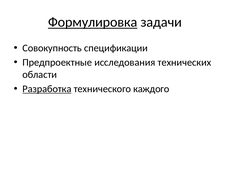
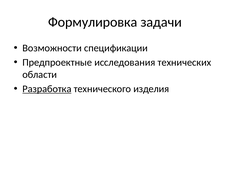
Формулировка underline: present -> none
Совокупность: Совокупность -> Возможности
каждого: каждого -> изделия
